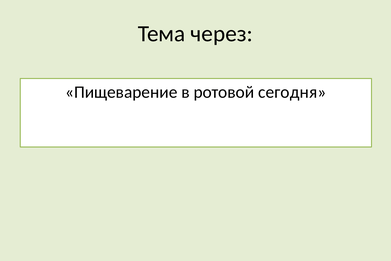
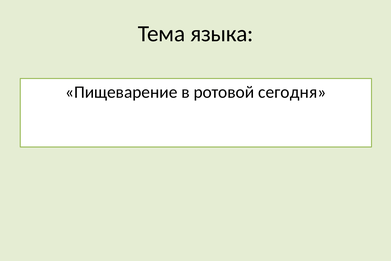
через: через -> языка
